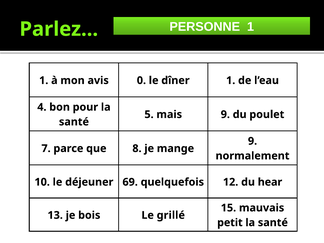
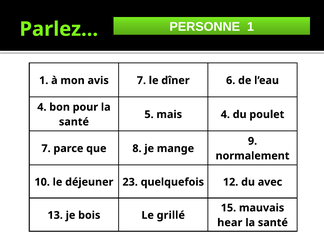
avis 0: 0 -> 7
dîner 1: 1 -> 6
mais 9: 9 -> 4
69: 69 -> 23
hear: hear -> avec
petit: petit -> hear
